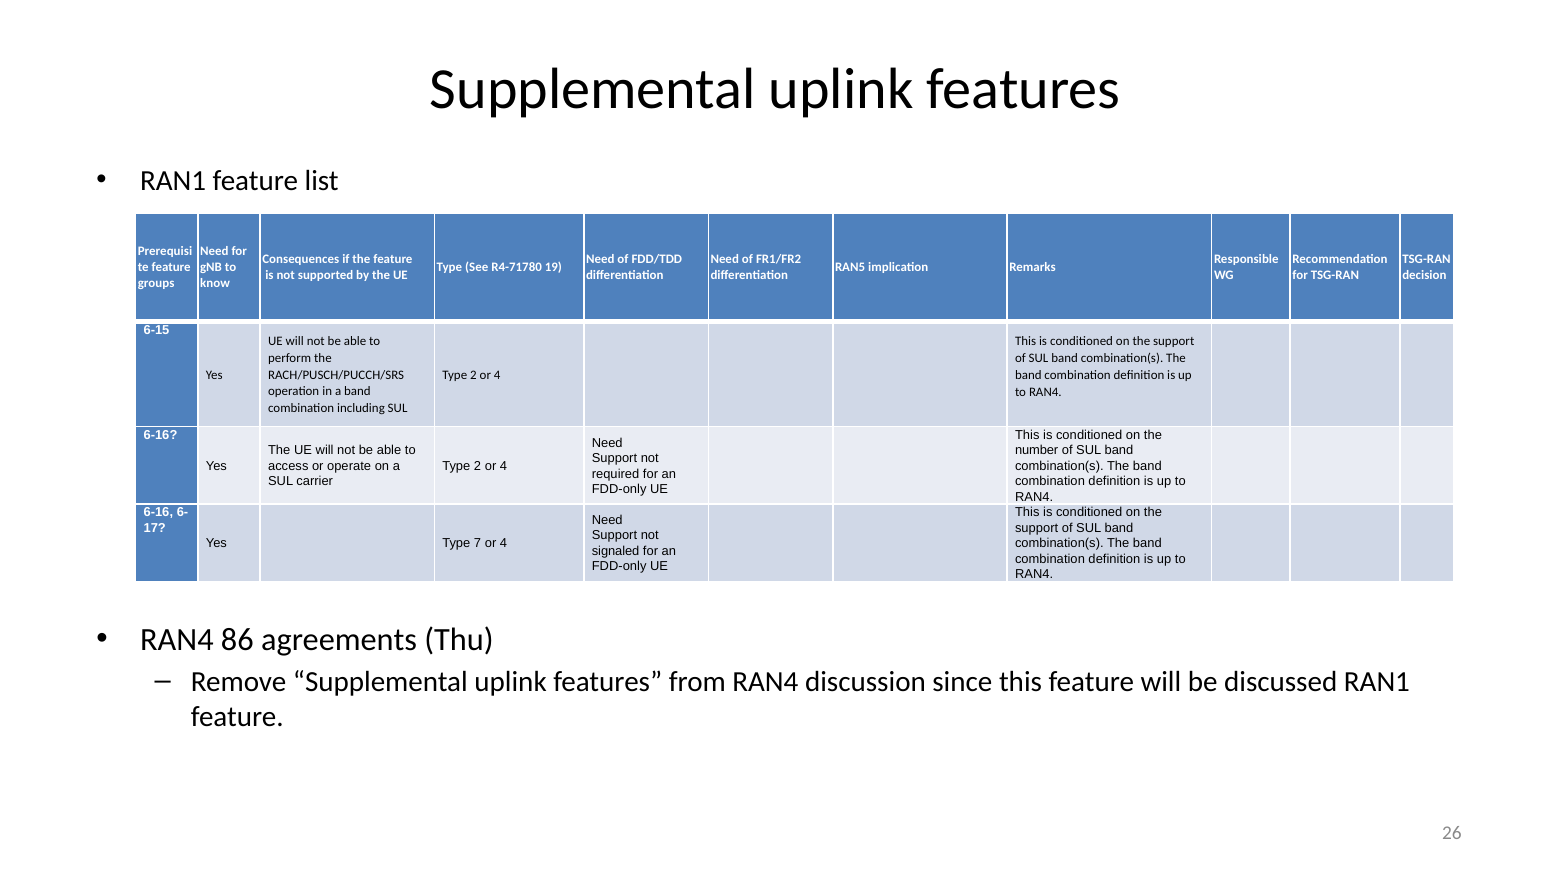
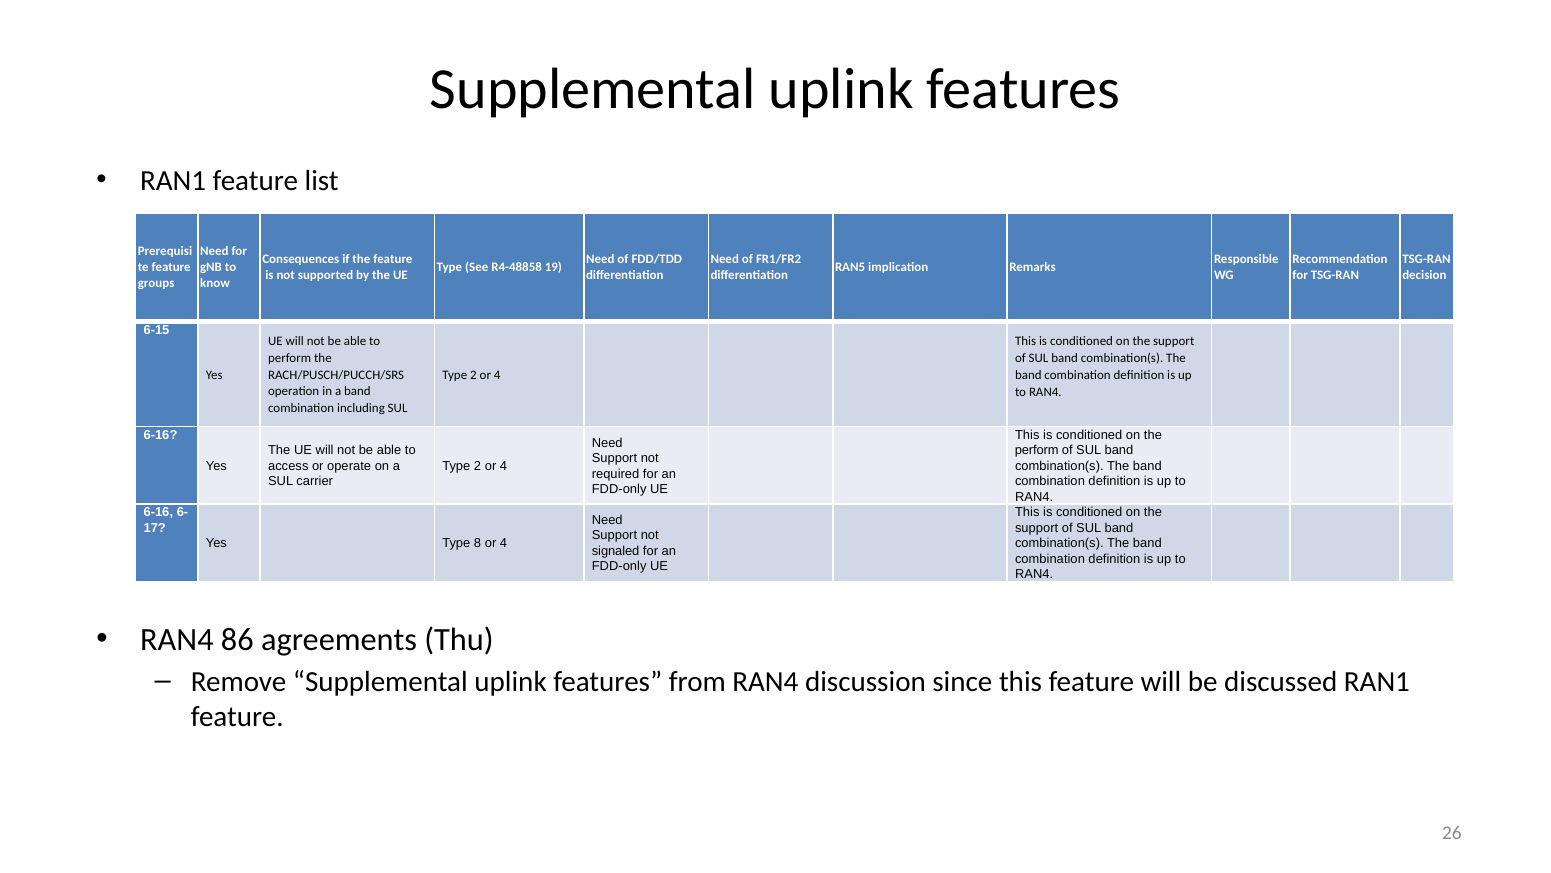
R4-71780: R4-71780 -> R4-48858
number at (1037, 450): number -> perform
7: 7 -> 8
